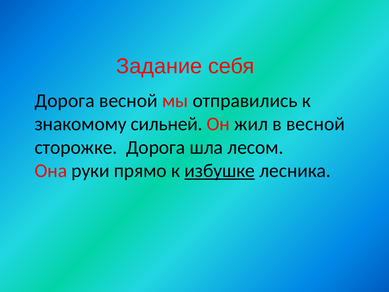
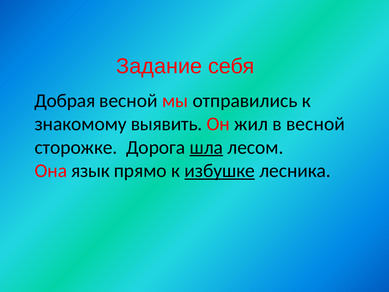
Дорога at (65, 101): Дорога -> Добрая
сильней: сильней -> выявить
шла underline: none -> present
руки: руки -> язык
